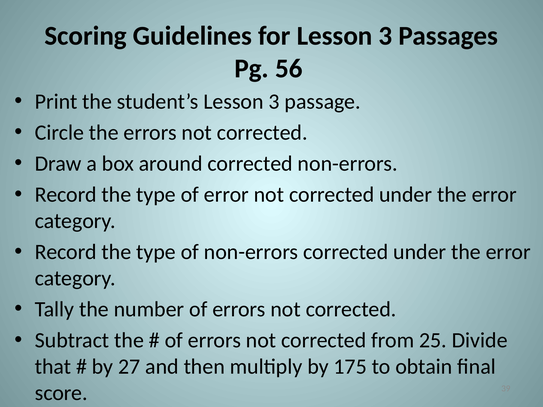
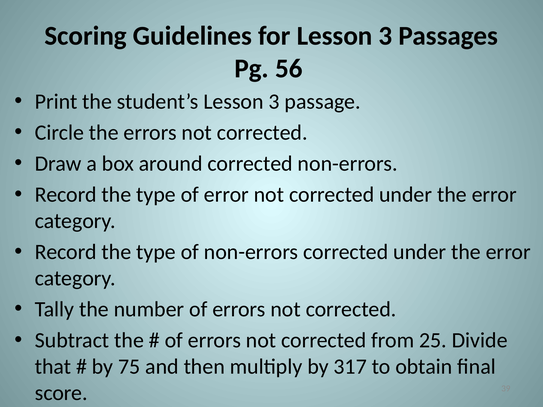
27: 27 -> 75
175: 175 -> 317
